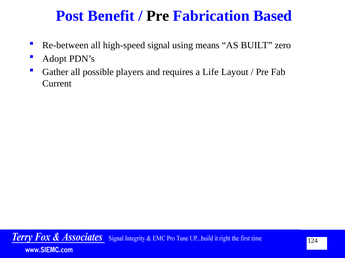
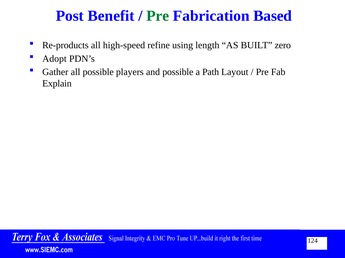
Pre at (158, 16) colour: black -> green
Re-between: Re-between -> Re-products
signal: signal -> refine
means: means -> length
and requires: requires -> possible
Life: Life -> Path
Current: Current -> Explain
